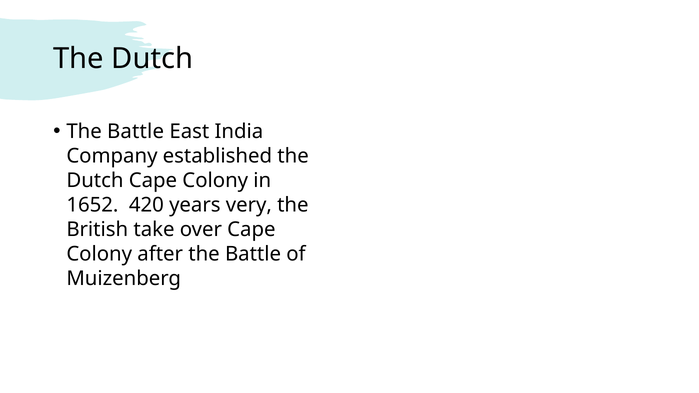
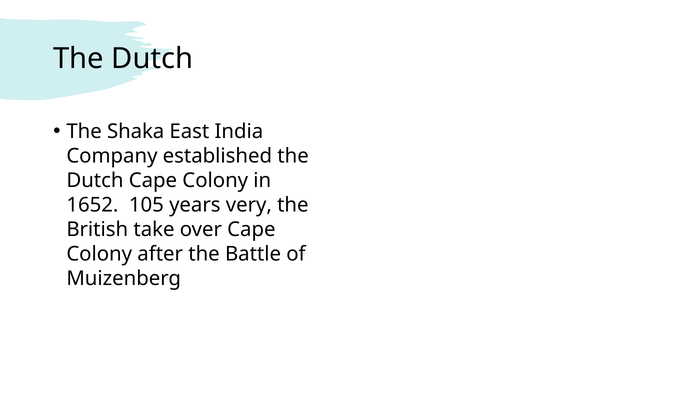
Battle at (136, 132): Battle -> Shaka
420: 420 -> 105
